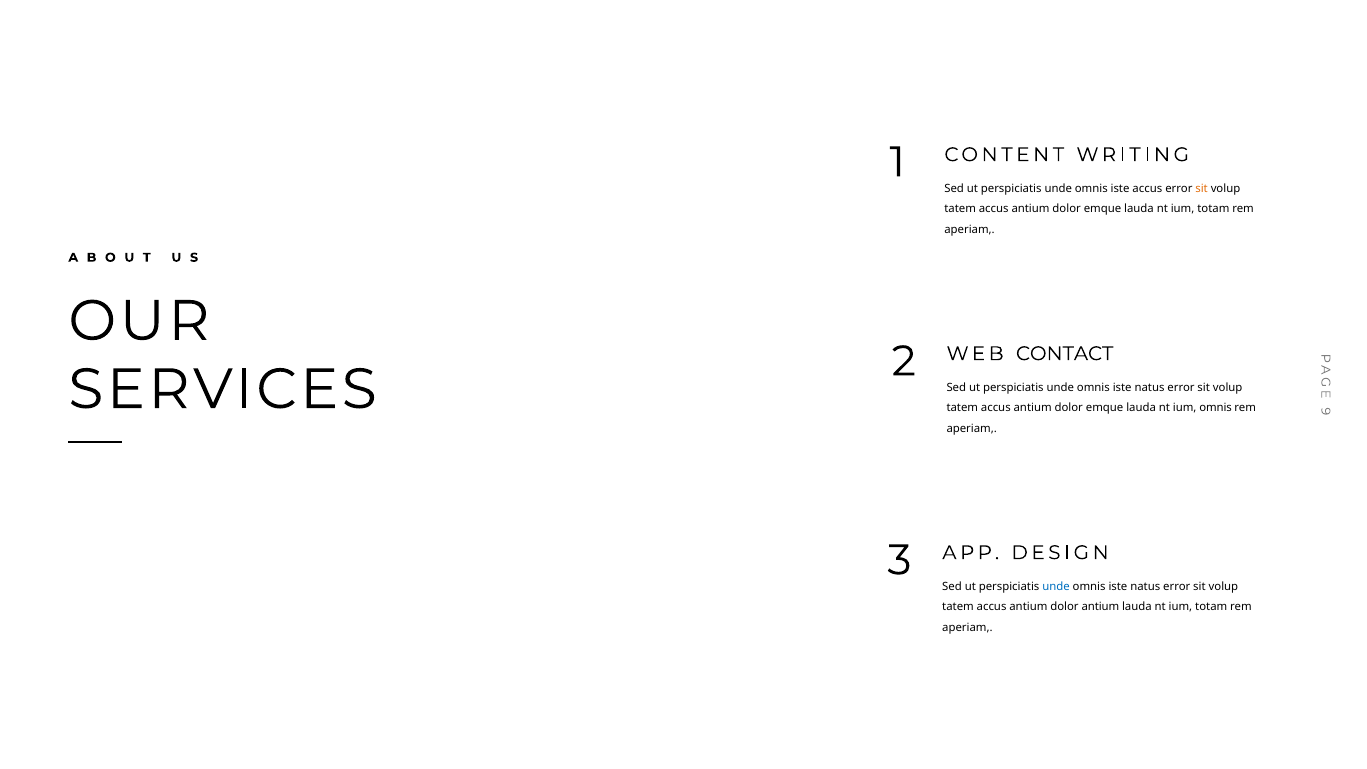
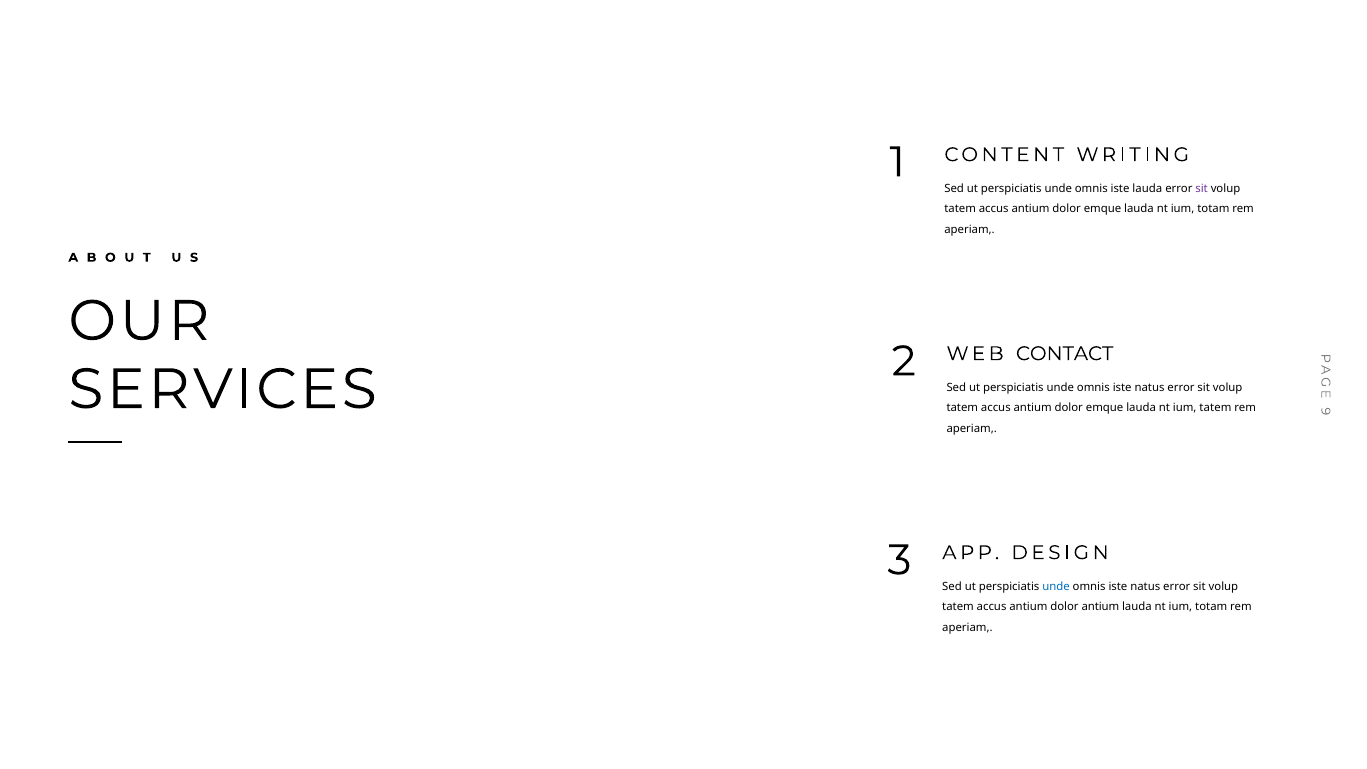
iste accus: accus -> lauda
sit at (1202, 189) colour: orange -> purple
ium omnis: omnis -> tatem
